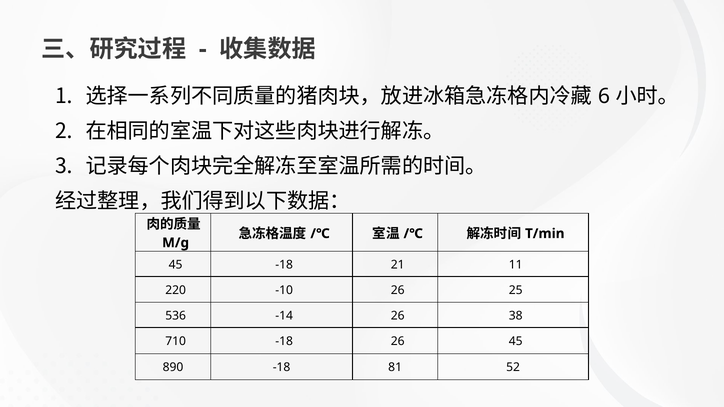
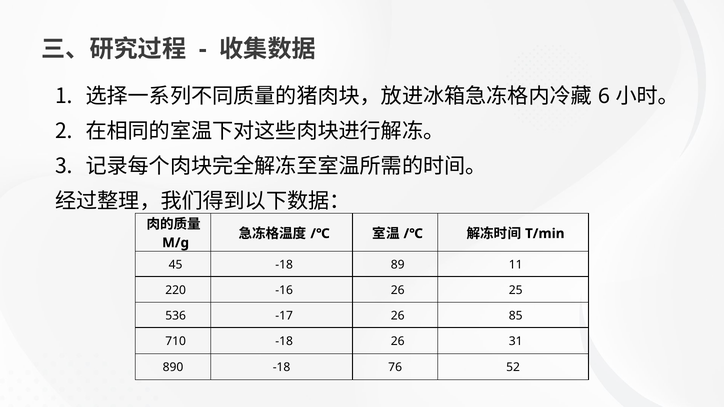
21: 21 -> 89
-10: -10 -> -16
-14: -14 -> -17
38: 38 -> 85
26 45: 45 -> 31
81: 81 -> 76
